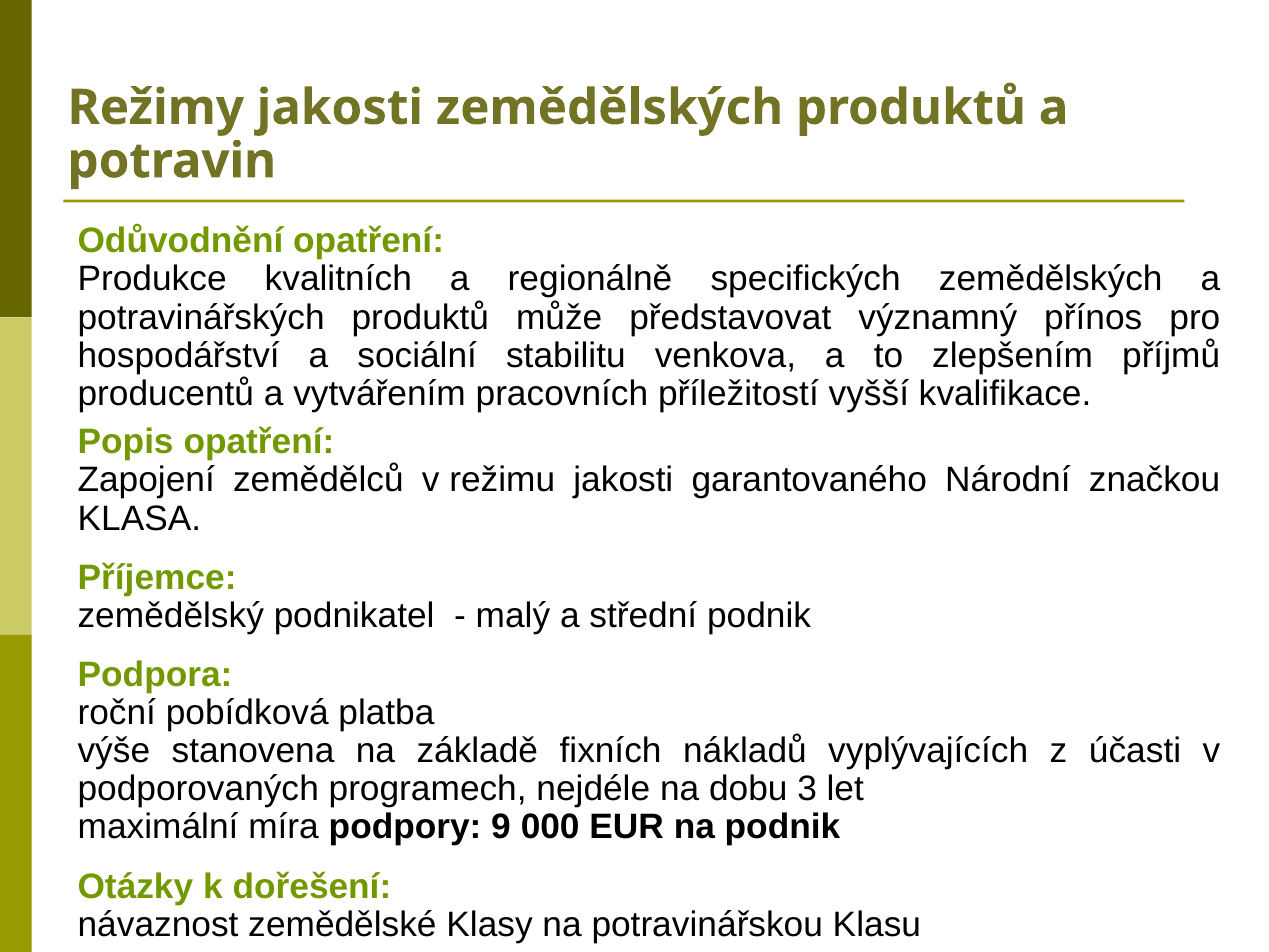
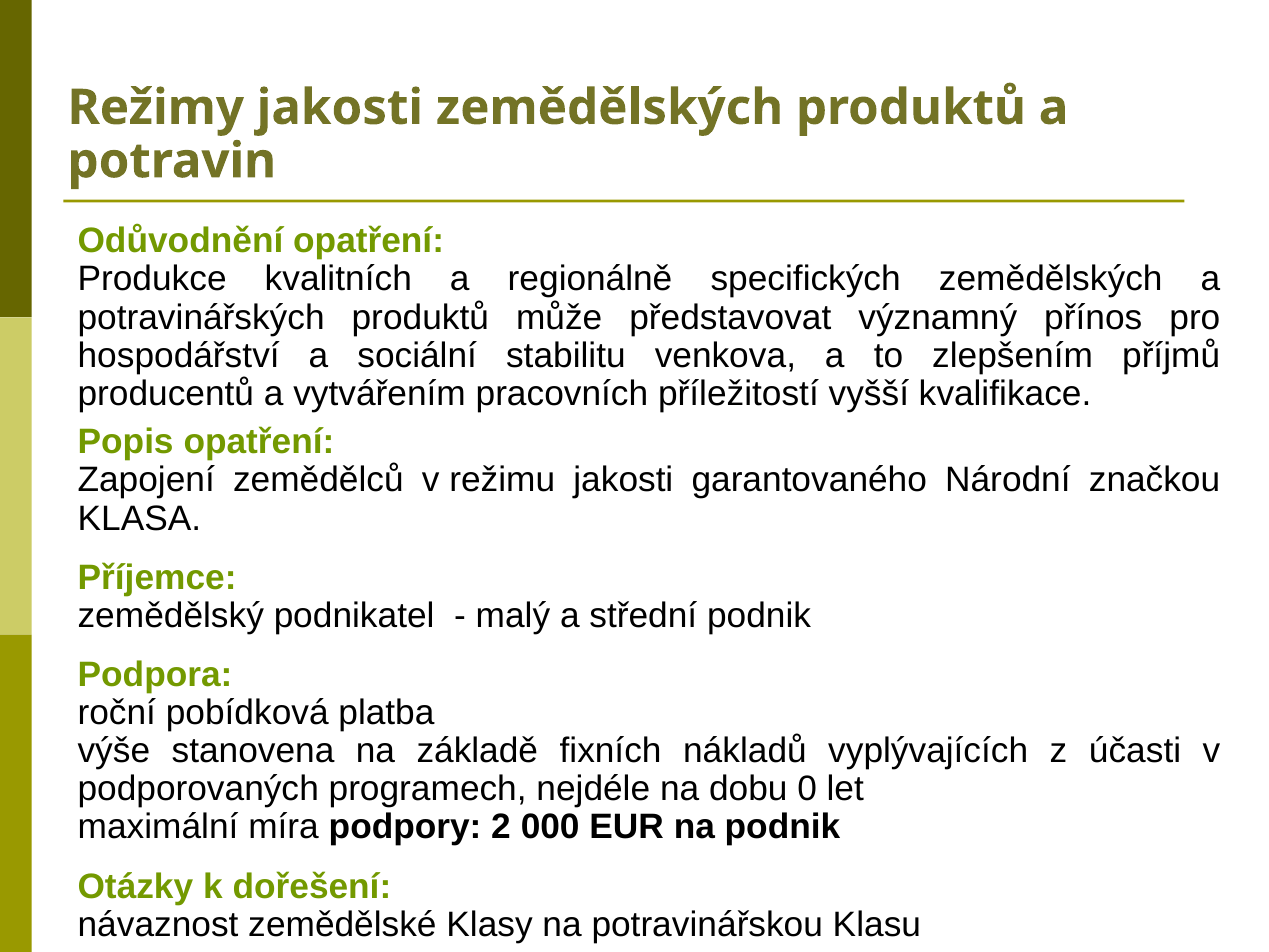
3: 3 -> 0
9: 9 -> 2
